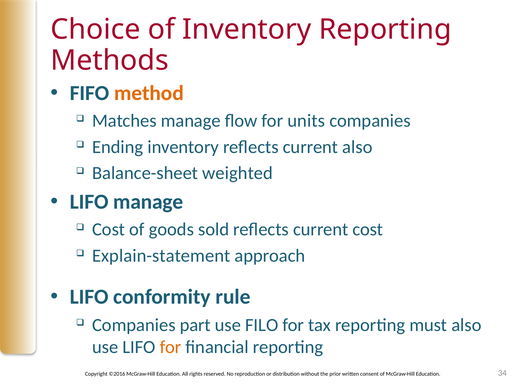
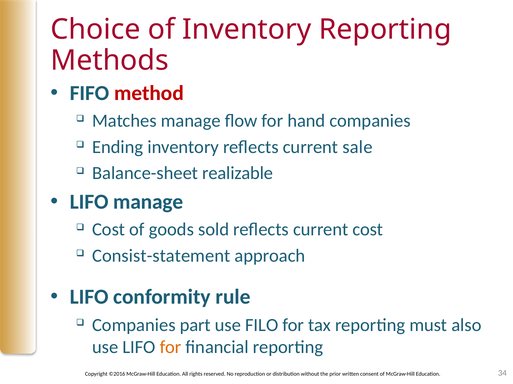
method colour: orange -> red
units: units -> hand
current also: also -> sale
weighted: weighted -> realizable
Explain-statement: Explain-statement -> Consist-statement
